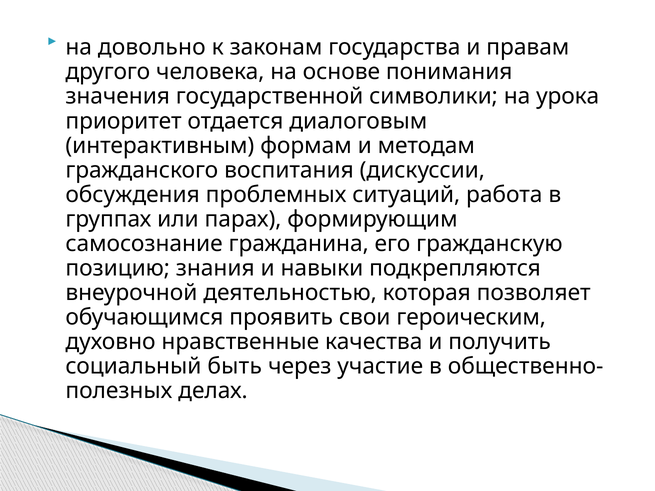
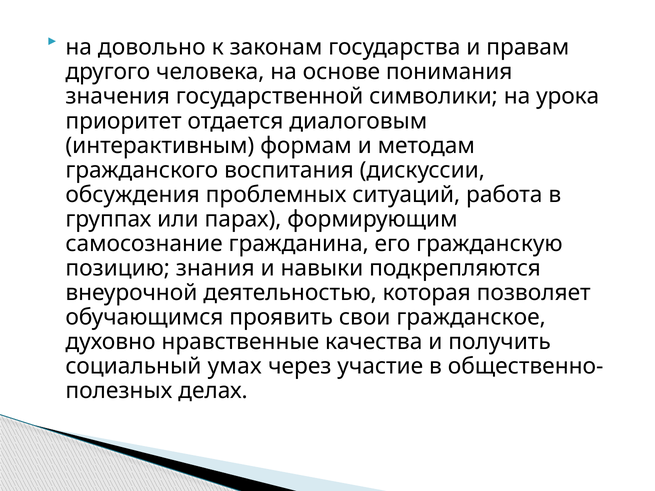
героическим: героическим -> гражданское
быть: быть -> умах
